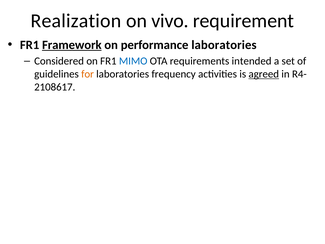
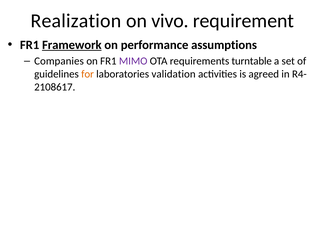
performance laboratories: laboratories -> assumptions
Considered: Considered -> Companies
MIMO colour: blue -> purple
intended: intended -> turntable
frequency: frequency -> validation
agreed underline: present -> none
